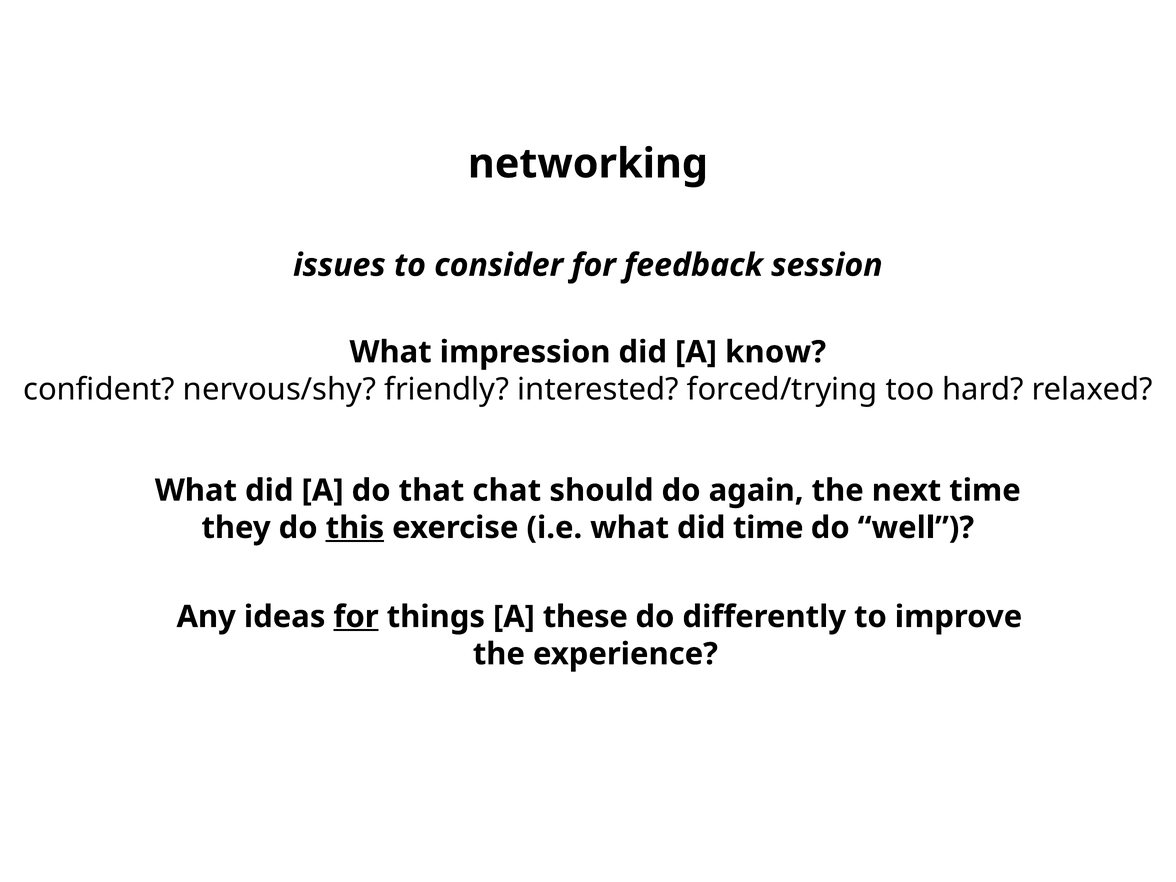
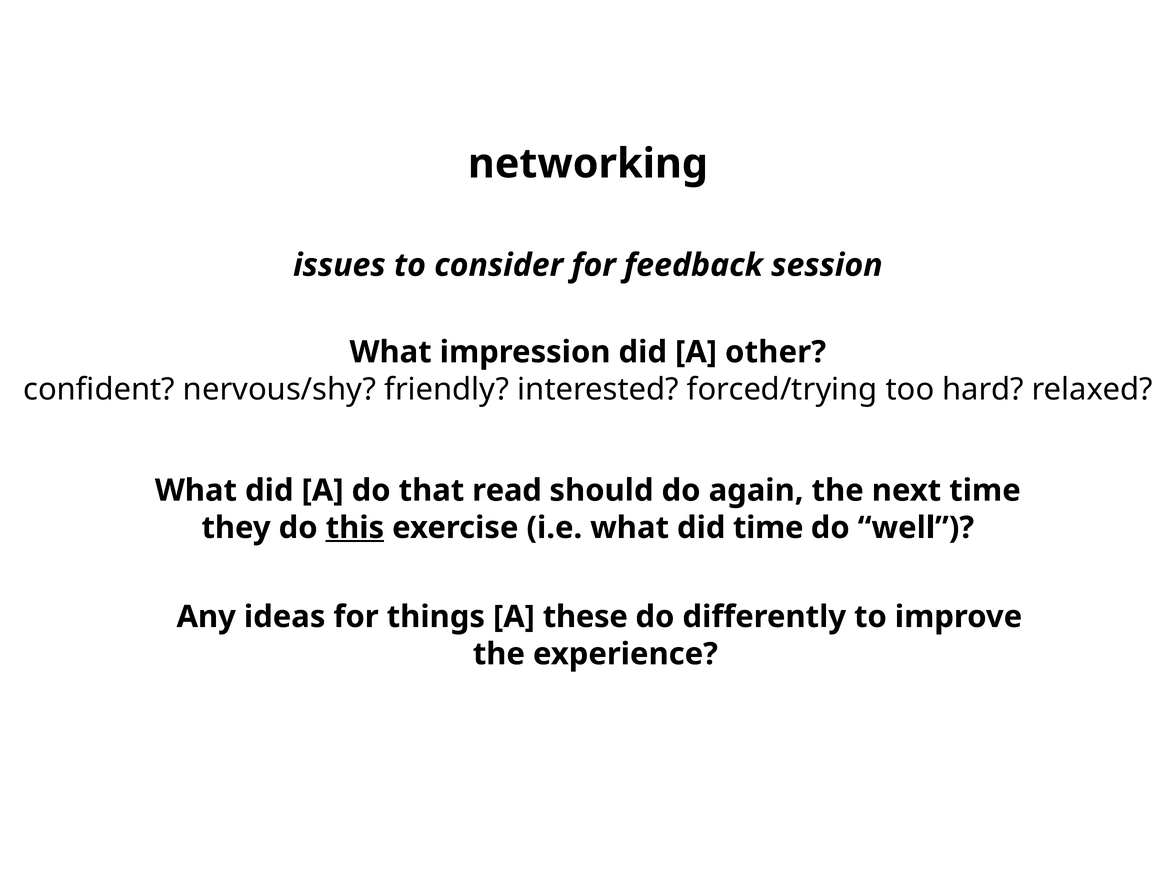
know: know -> other
chat: chat -> read
for at (356, 617) underline: present -> none
